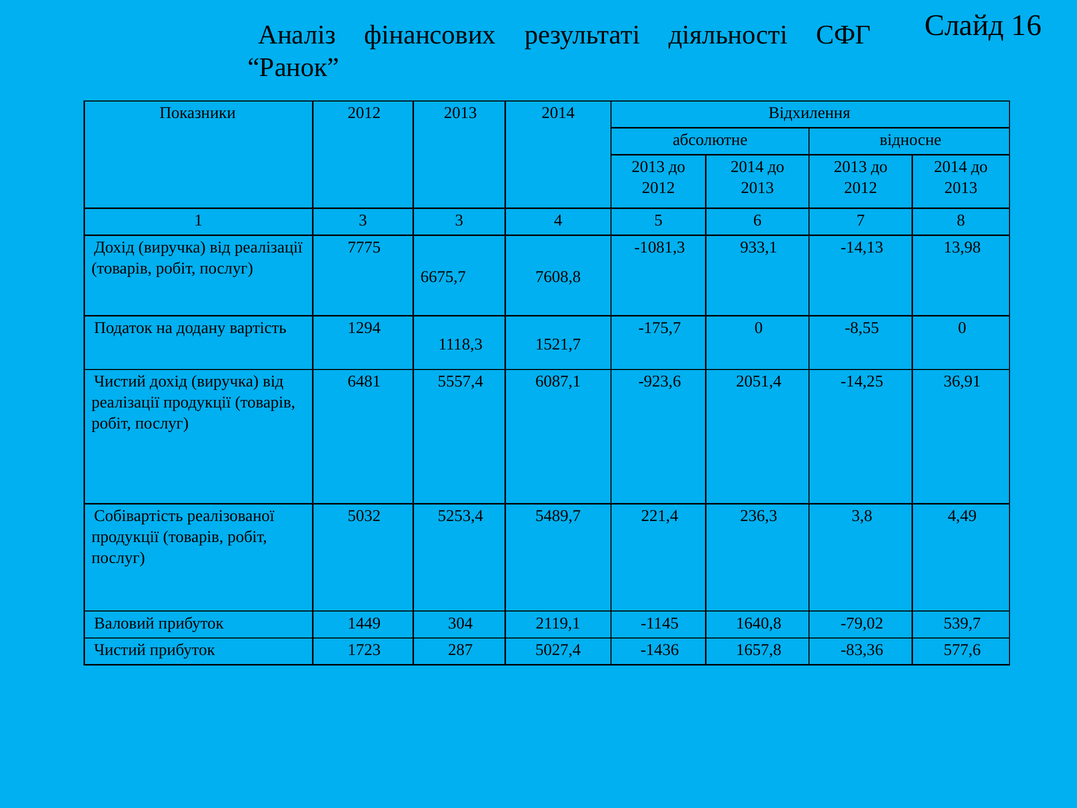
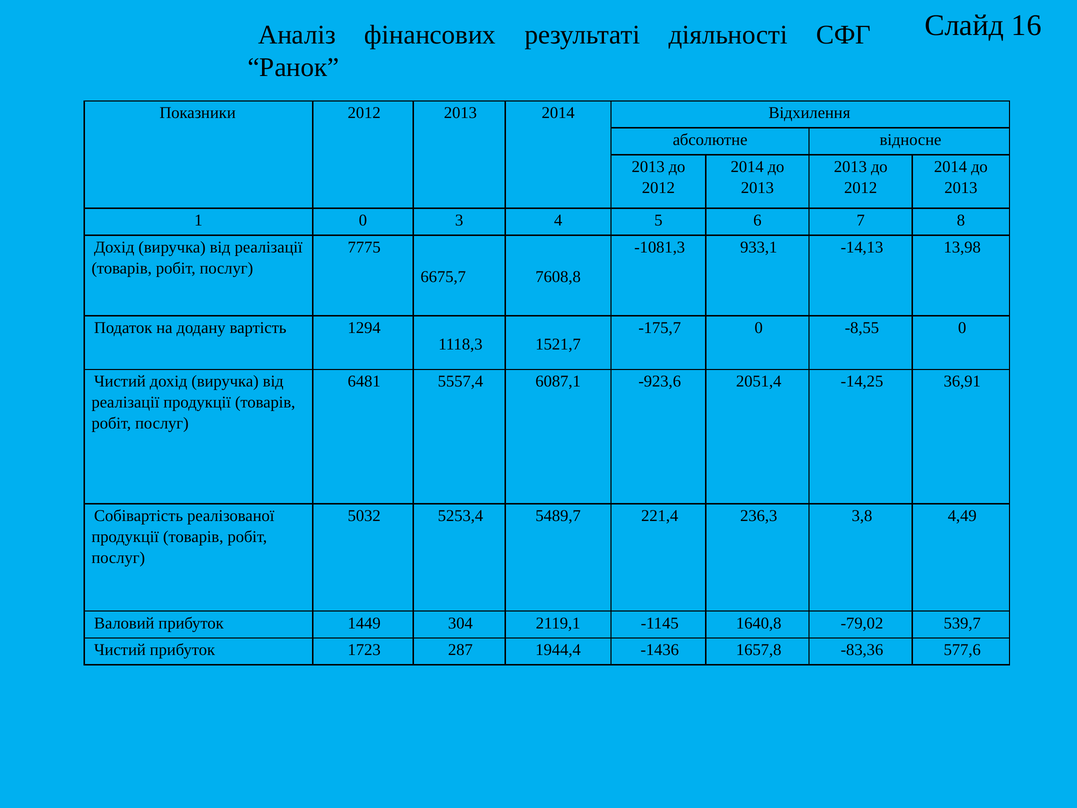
1 3: 3 -> 0
5027,4: 5027,4 -> 1944,4
